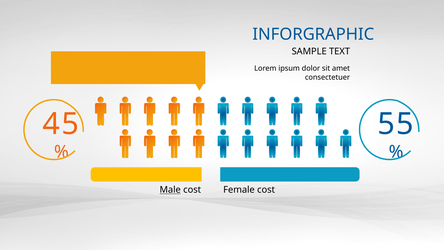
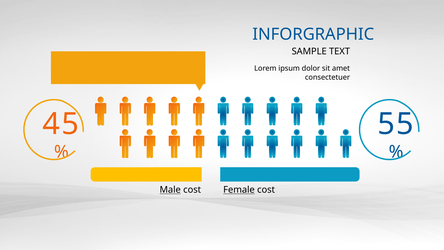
Female underline: none -> present
